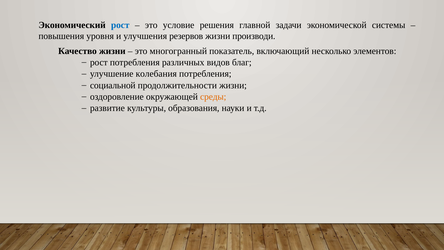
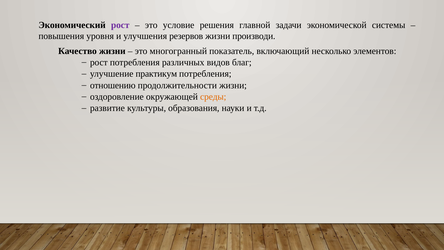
рост at (120, 25) colour: blue -> purple
колебания: колебания -> практикум
социальной: социальной -> отношению
